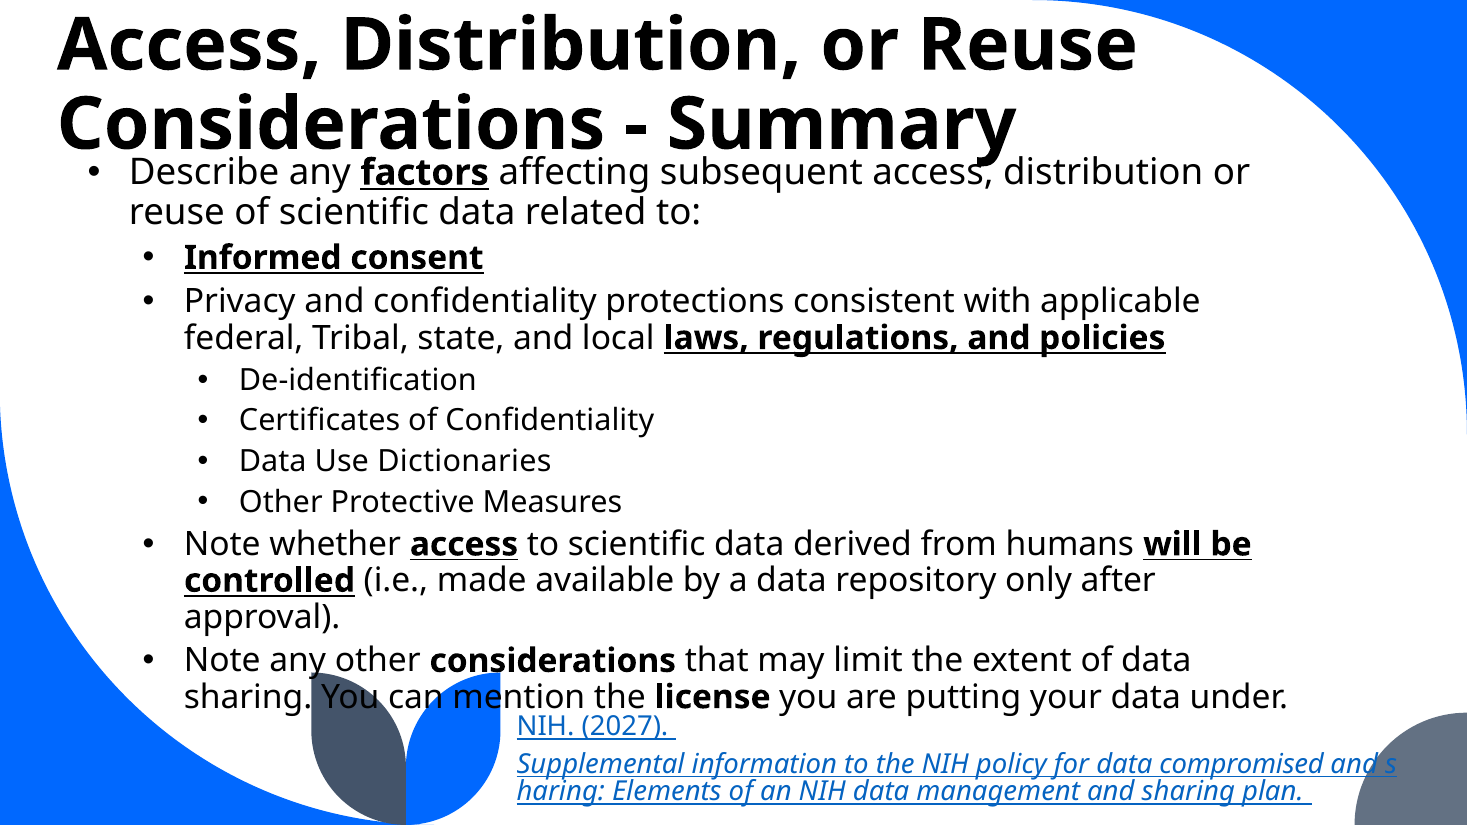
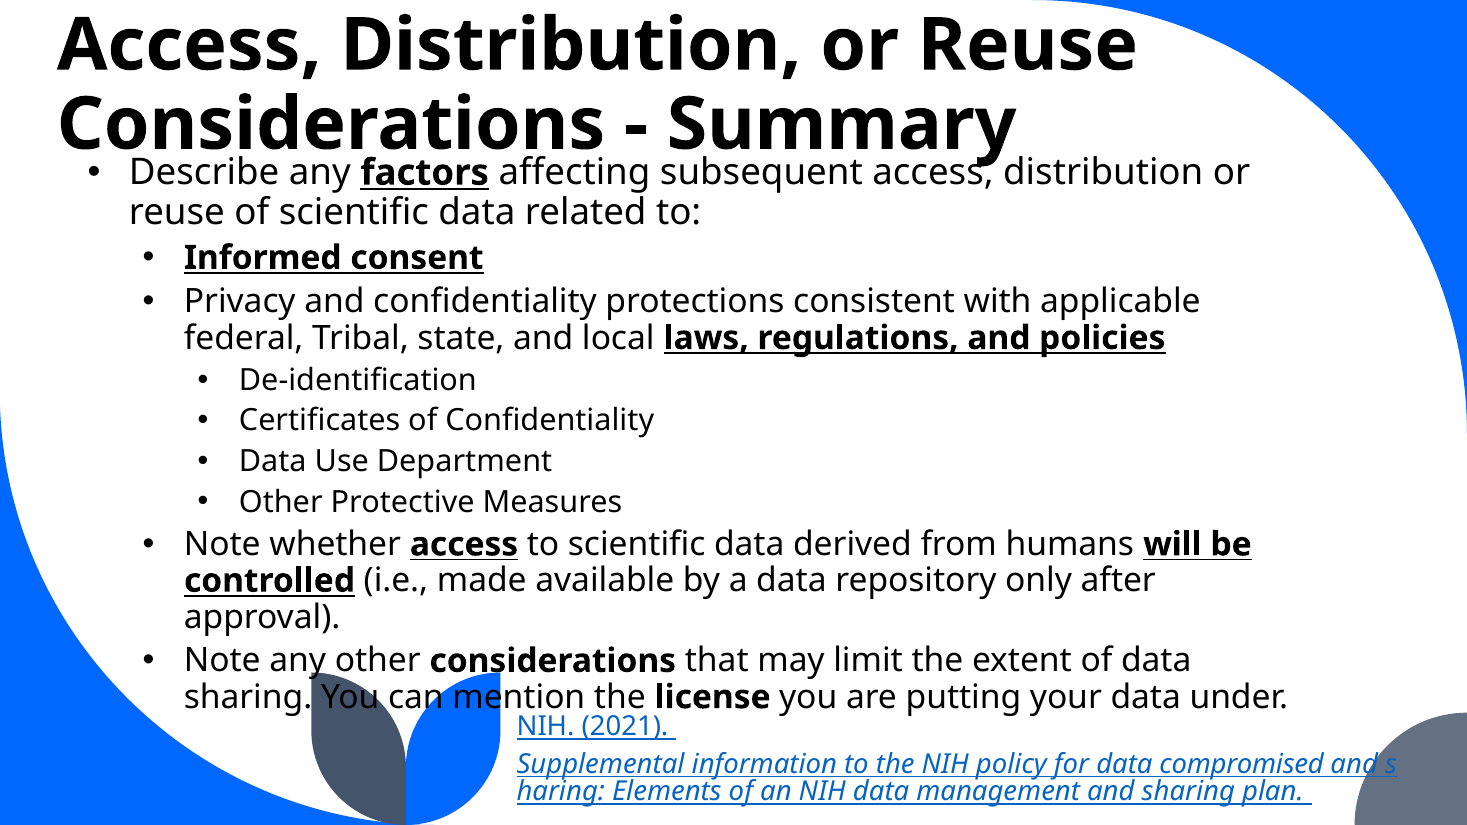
Dictionaries: Dictionaries -> Department
2027: 2027 -> 2021
